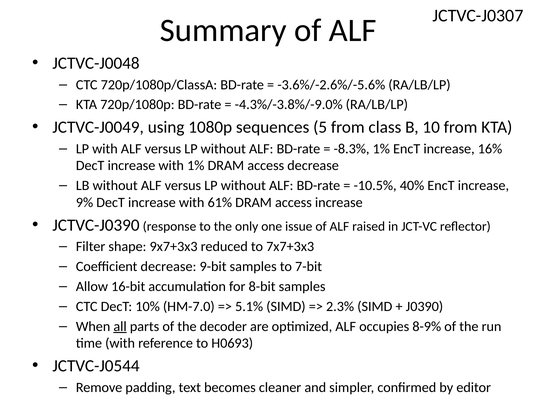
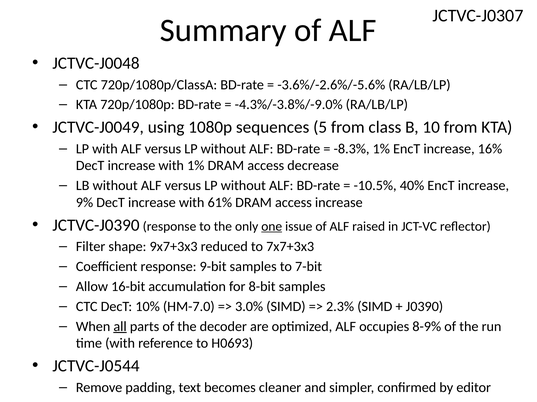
one underline: none -> present
Coefficient decrease: decrease -> response
5.1%: 5.1% -> 3.0%
